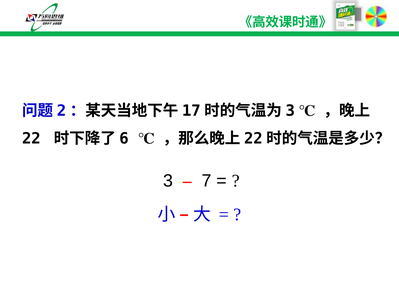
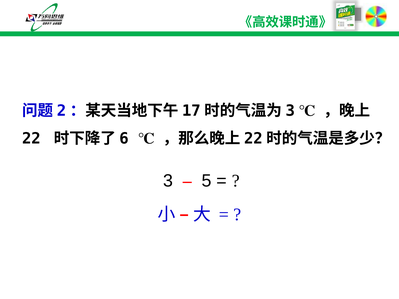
7: 7 -> 5
